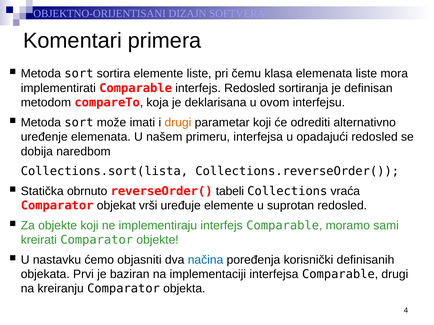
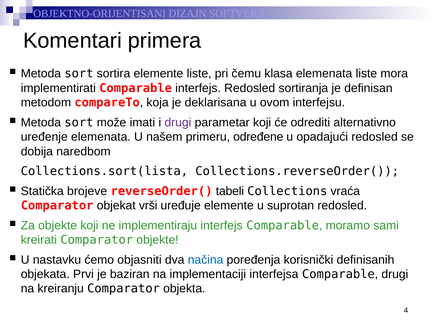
drugi at (178, 123) colour: orange -> purple
primeru interfejsa: interfejsa -> određene
obrnuto: obrnuto -> brojeve
